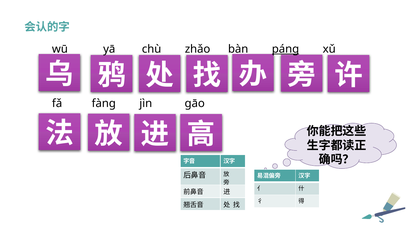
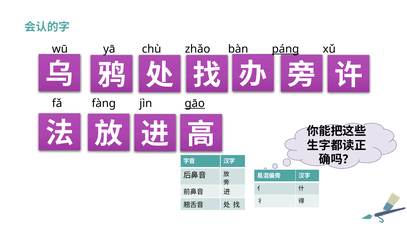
gāo underline: none -> present
